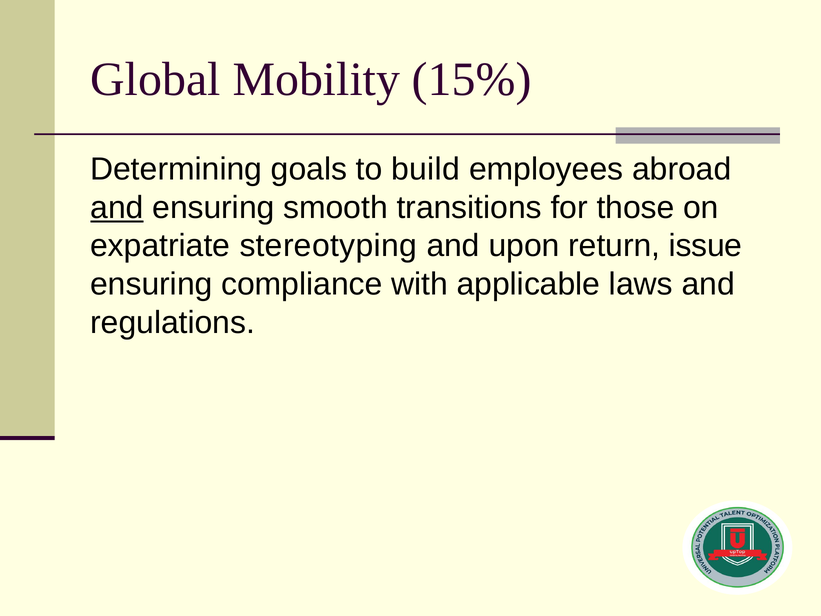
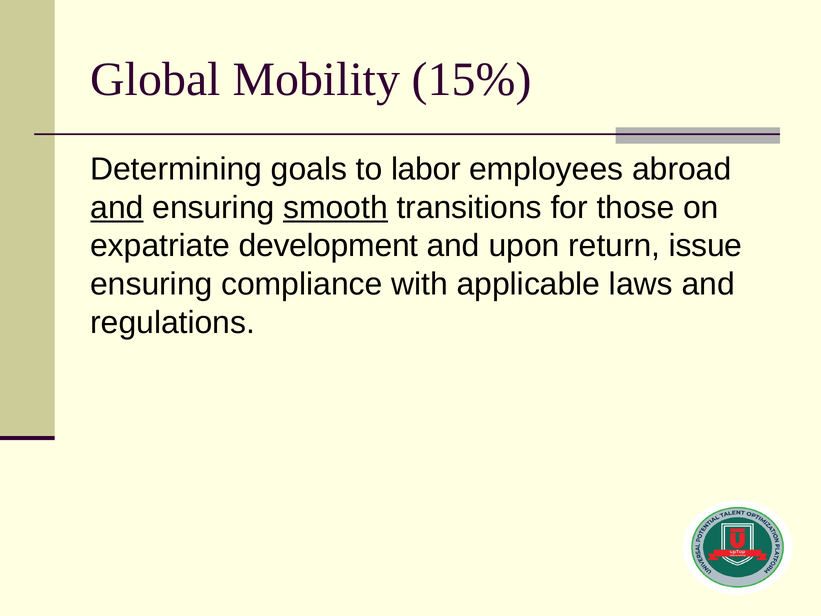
build: build -> labor
smooth underline: none -> present
stereotyping: stereotyping -> development
